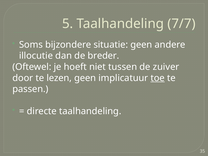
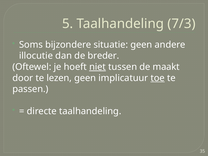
7/7: 7/7 -> 7/3
niet underline: none -> present
zuiver: zuiver -> maakt
